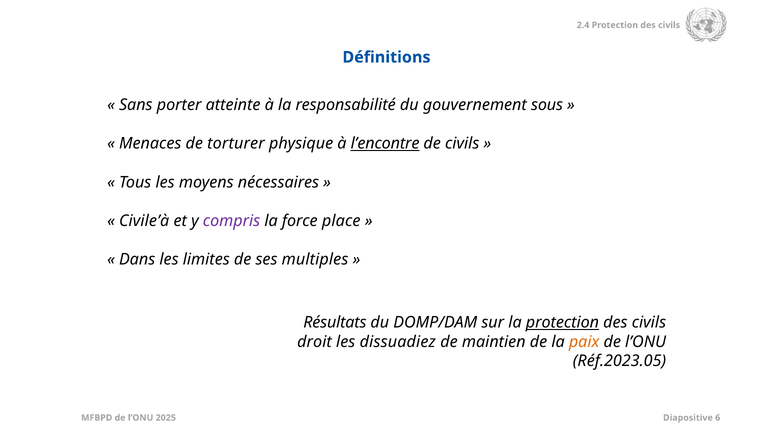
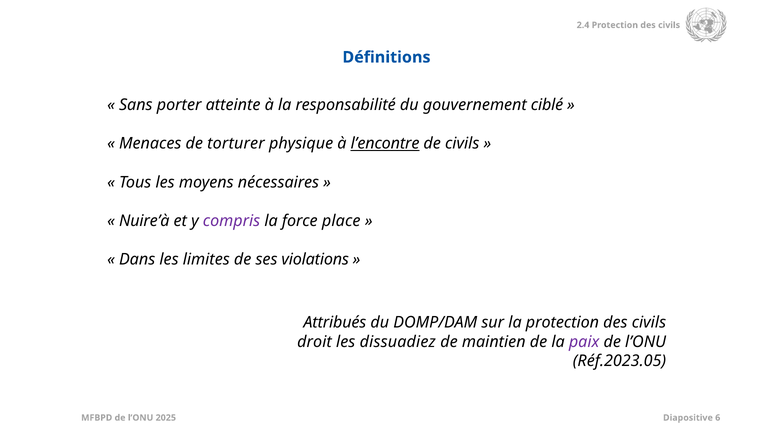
sous: sous -> ciblé
Civile’à: Civile’à -> Nuire’à
multiples: multiples -> violations
Résultats: Résultats -> Attribués
protection at (562, 322) underline: present -> none
paix colour: orange -> purple
